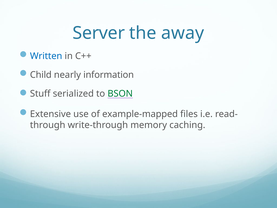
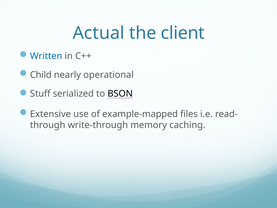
Server: Server -> Actual
away: away -> client
information: information -> operational
BSON colour: green -> black
